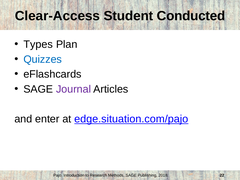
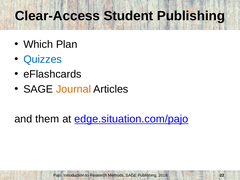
Student Conducted: Conducted -> Publishing
Types: Types -> Which
Journal colour: purple -> orange
enter: enter -> them
